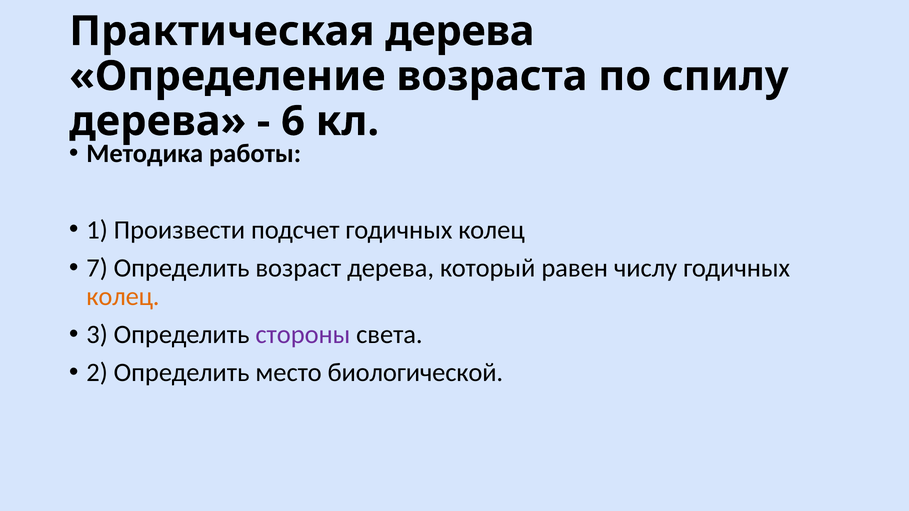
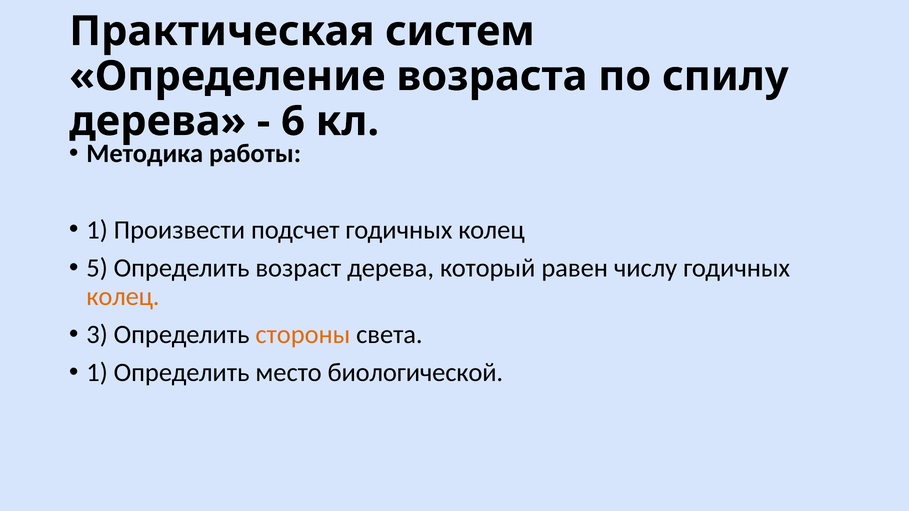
Практическая дерева: дерева -> систем
7: 7 -> 5
стороны colour: purple -> orange
2 at (97, 373): 2 -> 1
